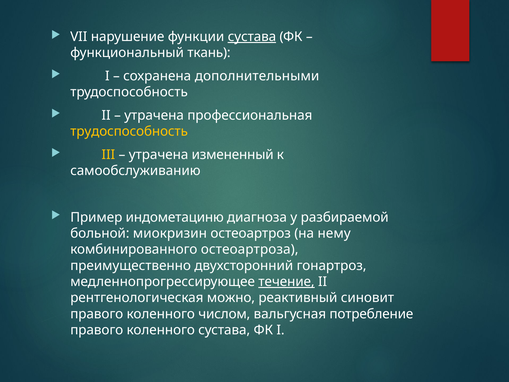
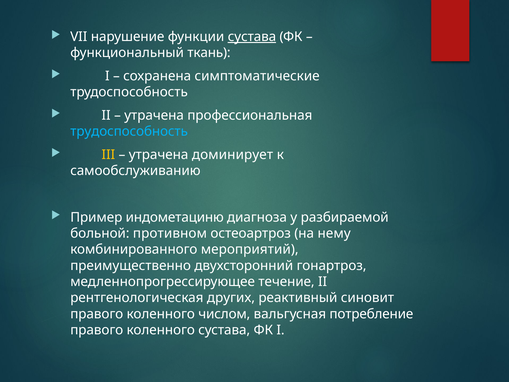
дополнительными: дополнительными -> симптоматические
трудоспособность at (129, 131) colour: yellow -> light blue
измененный: измененный -> доминирует
миокризин: миокризин -> противном
остеоартроза: остеоартроза -> мероприятий
течение underline: present -> none
можно: можно -> других
